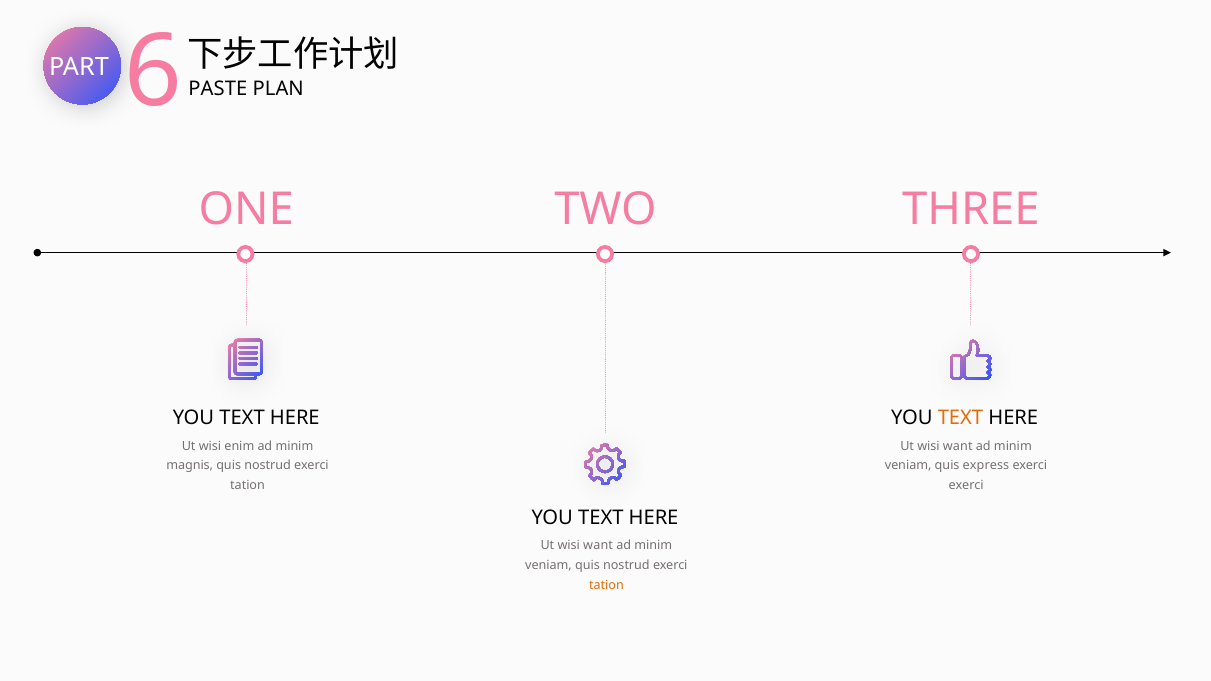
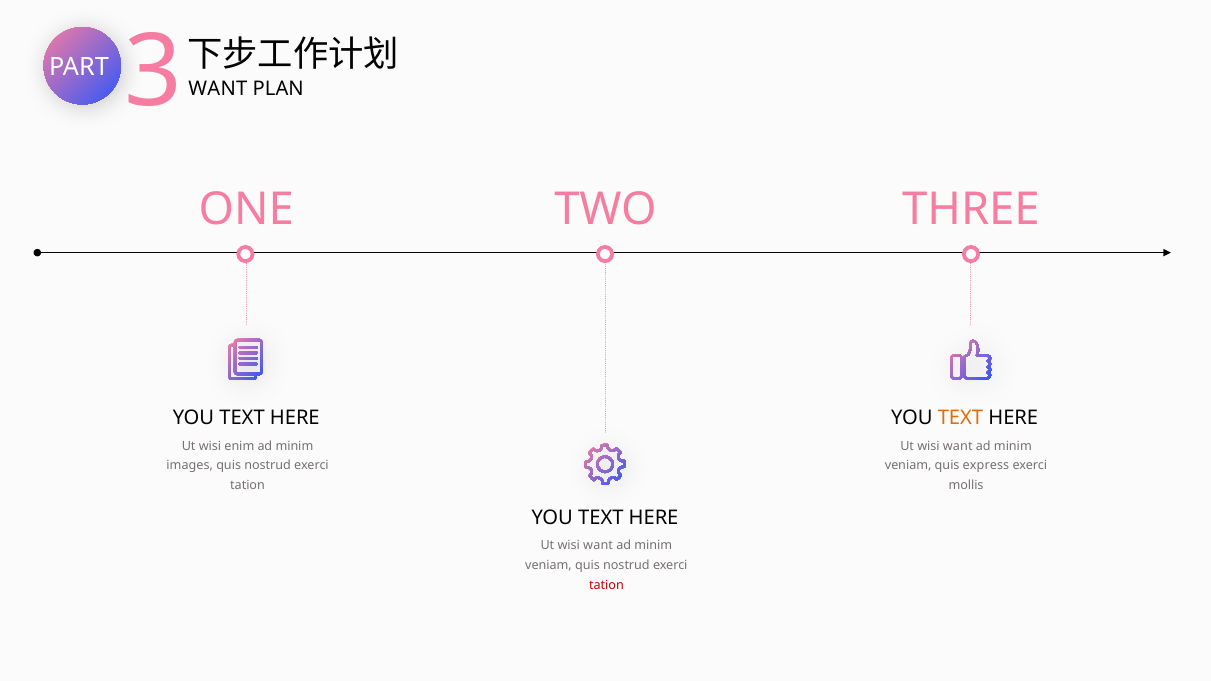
6: 6 -> 3
PASTE at (218, 89): PASTE -> WANT
magnis: magnis -> images
exerci at (966, 486): exerci -> mollis
tation at (606, 585) colour: orange -> red
